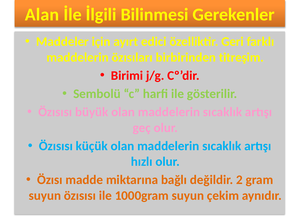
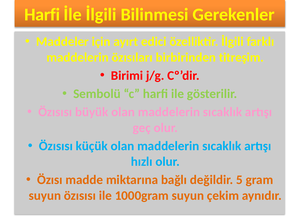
Alan at (42, 15): Alan -> Harfi
özelliktir Geri: Geri -> İlgili
2: 2 -> 5
